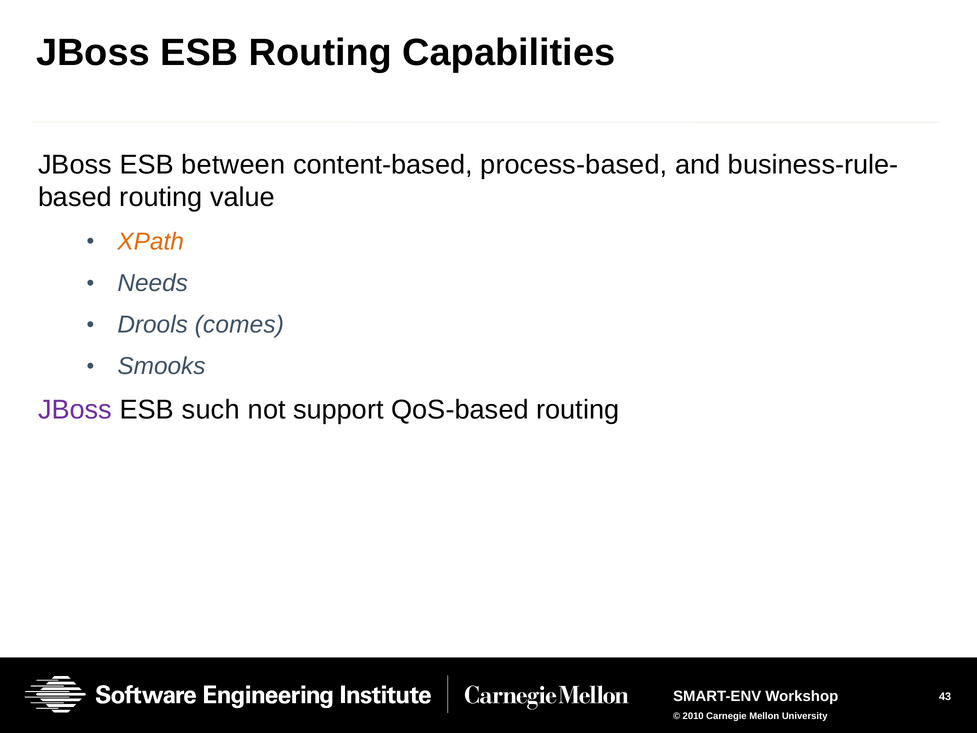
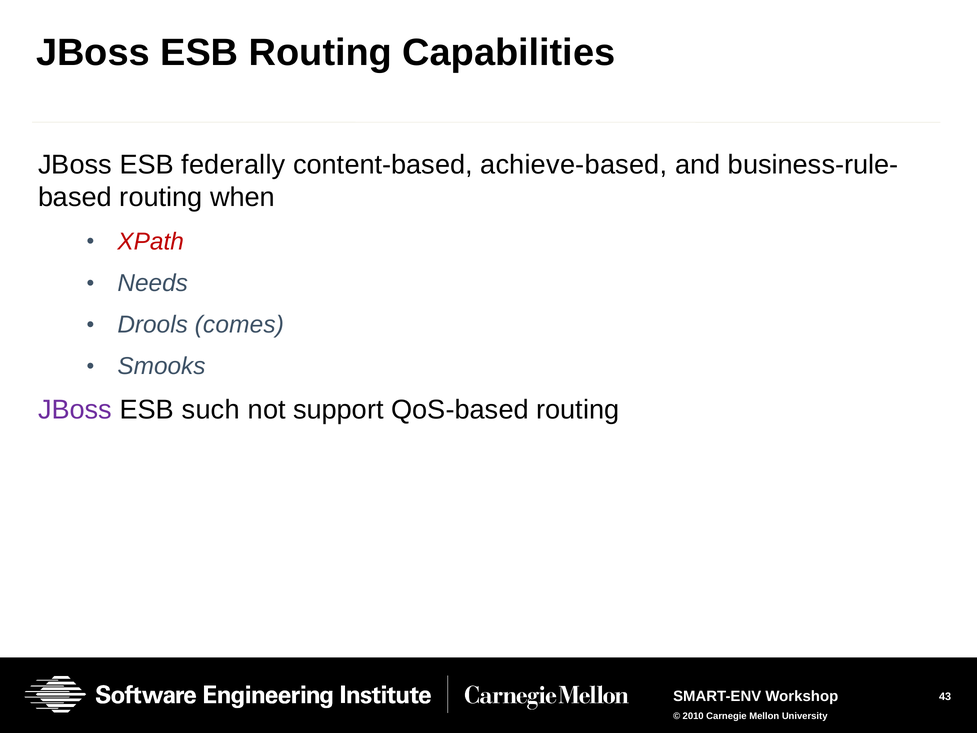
between: between -> federally
process-based: process-based -> achieve-based
value: value -> when
XPath colour: orange -> red
